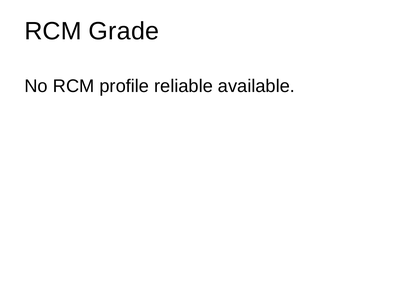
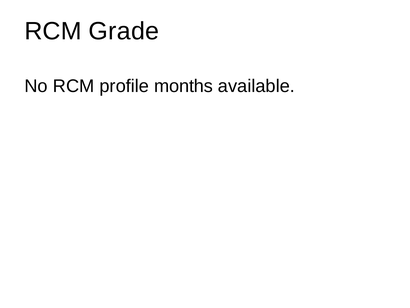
reliable: reliable -> months
